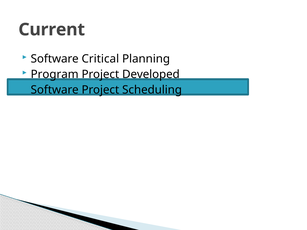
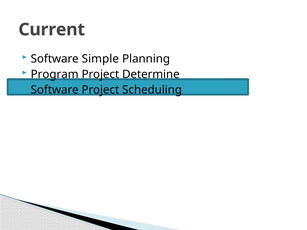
Critical: Critical -> Simple
Developed: Developed -> Determine
